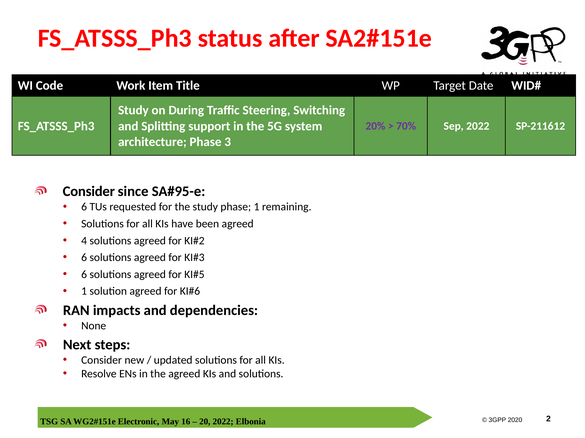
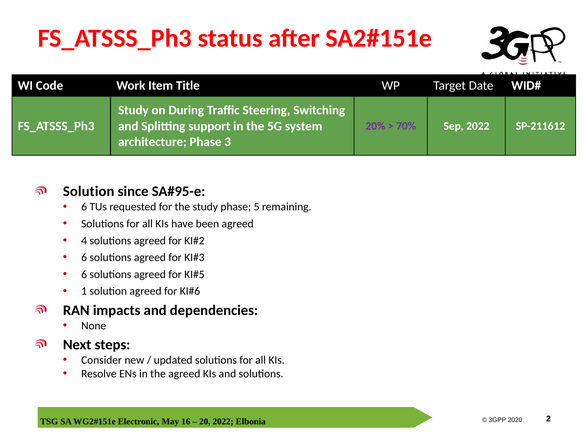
Consider at (89, 192): Consider -> Solution
phase 1: 1 -> 5
